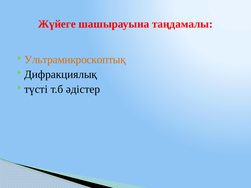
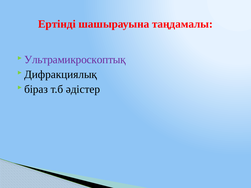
Жүйеге: Жүйеге -> Ертінді
Ультрамикроскоптық colour: orange -> purple
түсті: түсті -> біраз
